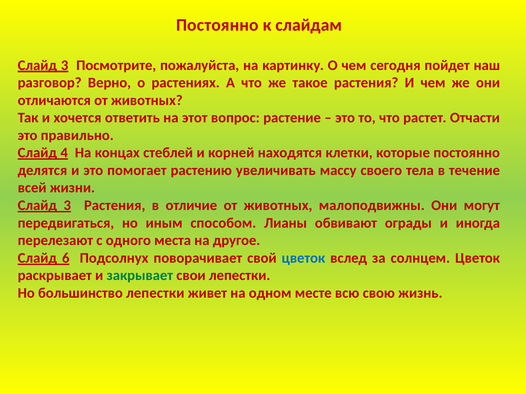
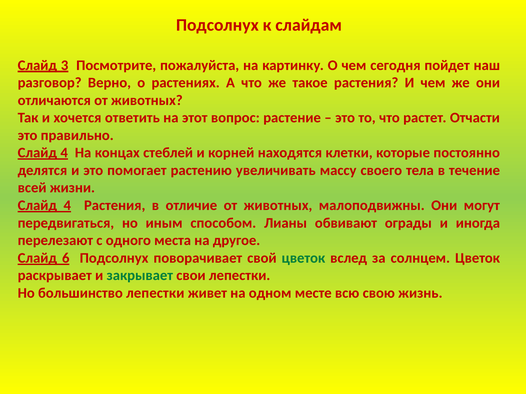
Постоянно at (217, 25): Постоянно -> Подсолнух
3 at (67, 206): 3 -> 4
цветок at (303, 258) colour: blue -> green
